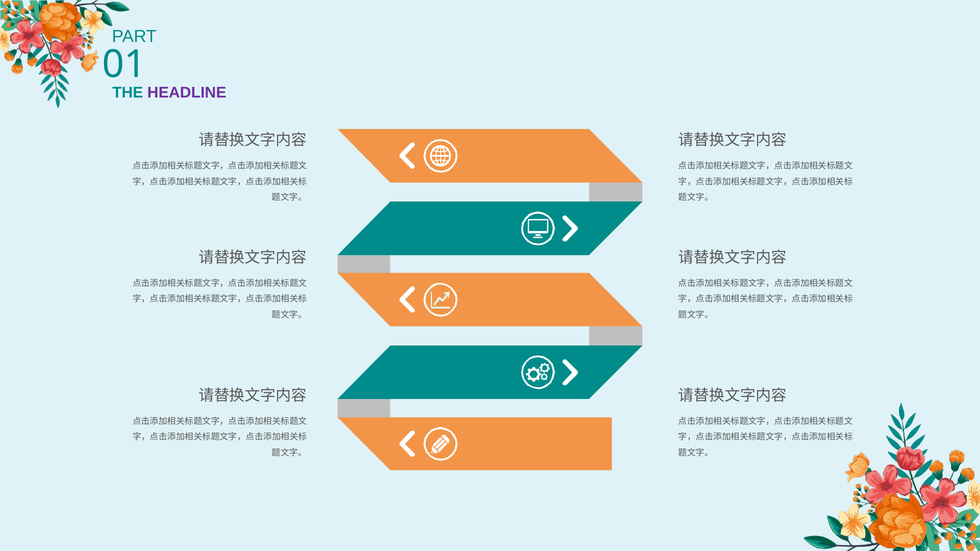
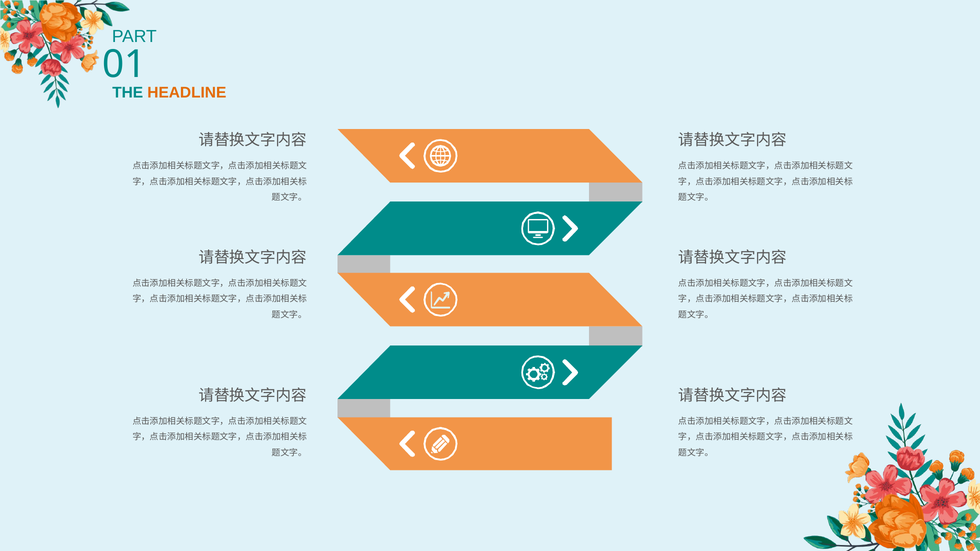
HEADLINE colour: purple -> orange
